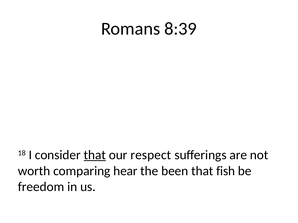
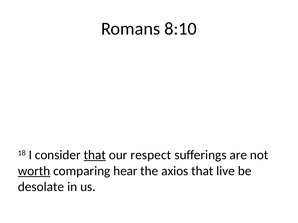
8:39: 8:39 -> 8:10
worth underline: none -> present
been: been -> axios
fish: fish -> live
freedom: freedom -> desolate
